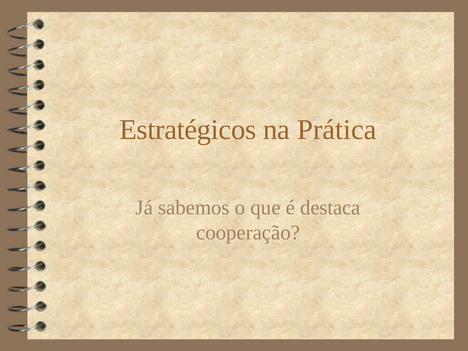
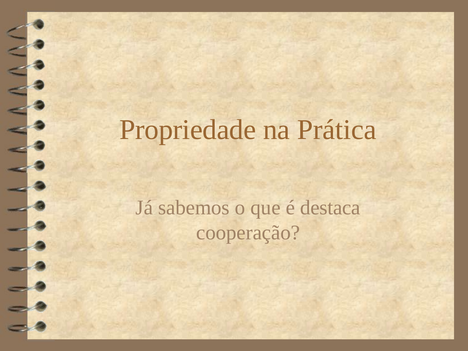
Estratégicos: Estratégicos -> Propriedade
